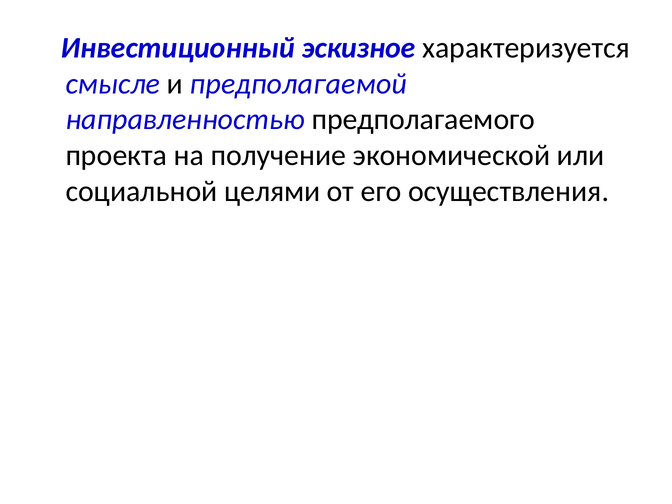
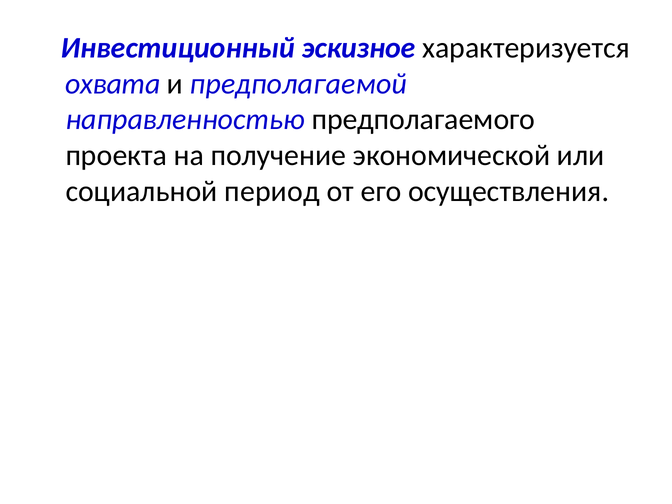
смысле: смысле -> охвата
целями: целями -> период
